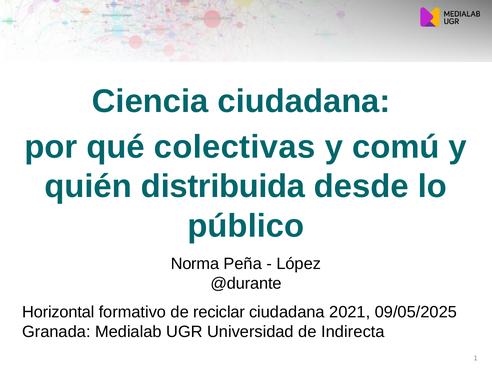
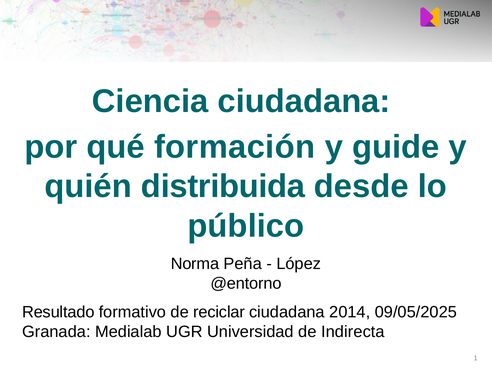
colectivas: colectivas -> formación
comú: comú -> guide
@durante: @durante -> @entorno
Horizontal: Horizontal -> Resultado
2021: 2021 -> 2014
